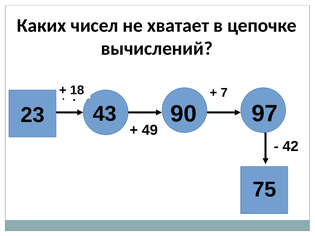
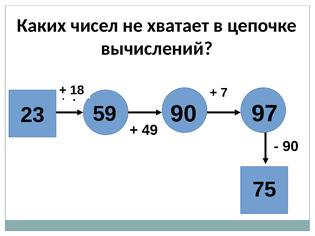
43: 43 -> 59
42 at (291, 146): 42 -> 90
